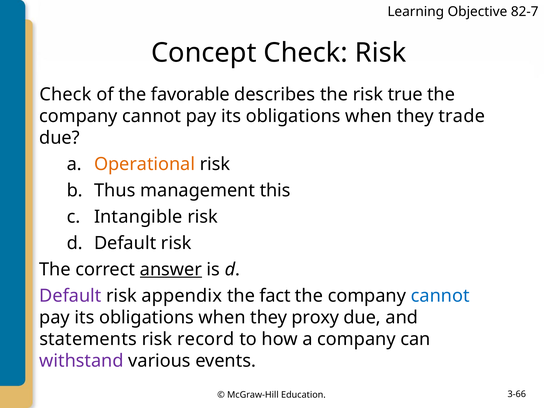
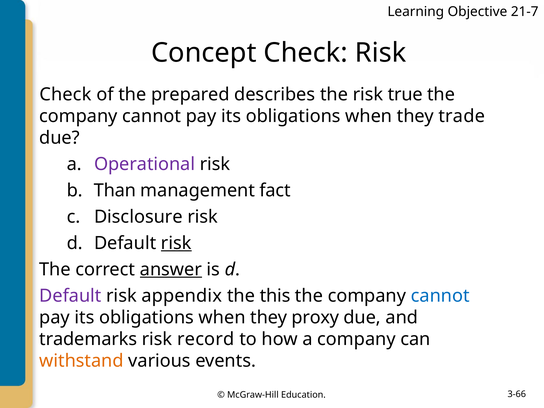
82-7: 82-7 -> 21-7
favorable: favorable -> prepared
Operational colour: orange -> purple
Thus: Thus -> Than
this: this -> fact
Intangible: Intangible -> Disclosure
risk at (176, 243) underline: none -> present
fact: fact -> this
statements: statements -> trademarks
withstand colour: purple -> orange
